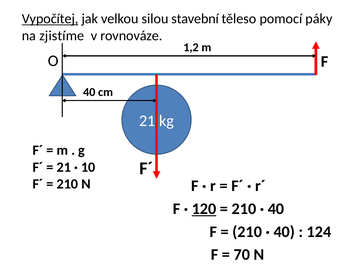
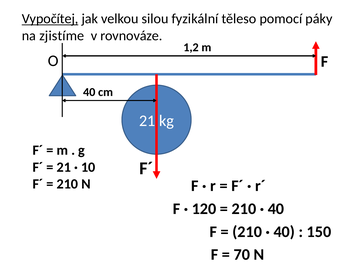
stavební: stavební -> fyzikální
120 underline: present -> none
124: 124 -> 150
